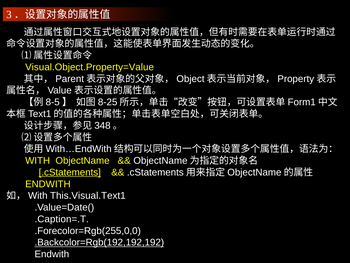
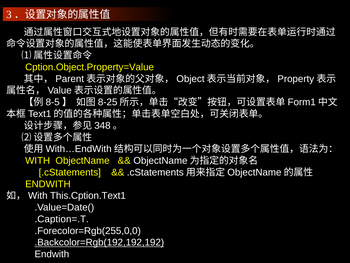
Visual.Object.Property=Value: Visual.Object.Property=Value -> Cption.Object.Property=Value
.cStatements underline: present -> none
This.Visual.Text1: This.Visual.Text1 -> This.Cption.Text1
